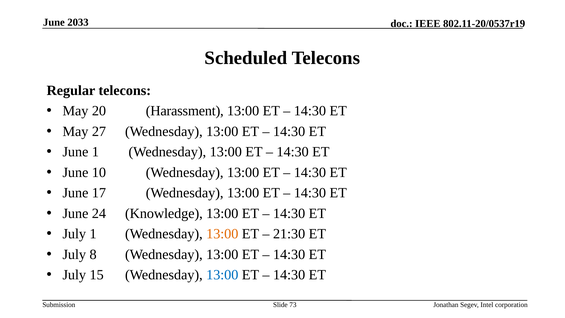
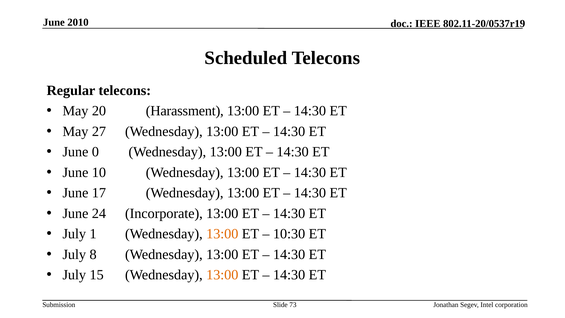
2033: 2033 -> 2010
June 1: 1 -> 0
Knowledge: Knowledge -> Incorporate
21:30: 21:30 -> 10:30
13:00 at (222, 275) colour: blue -> orange
